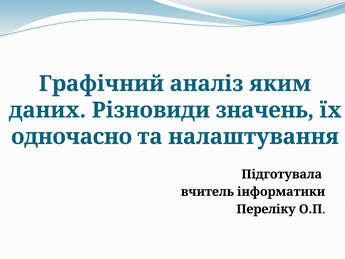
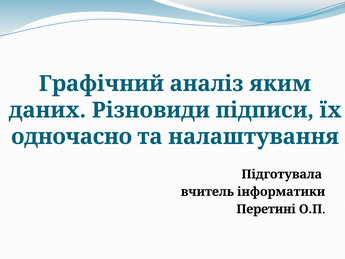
значень: значень -> підписи
Переліку: Переліку -> Перетині
